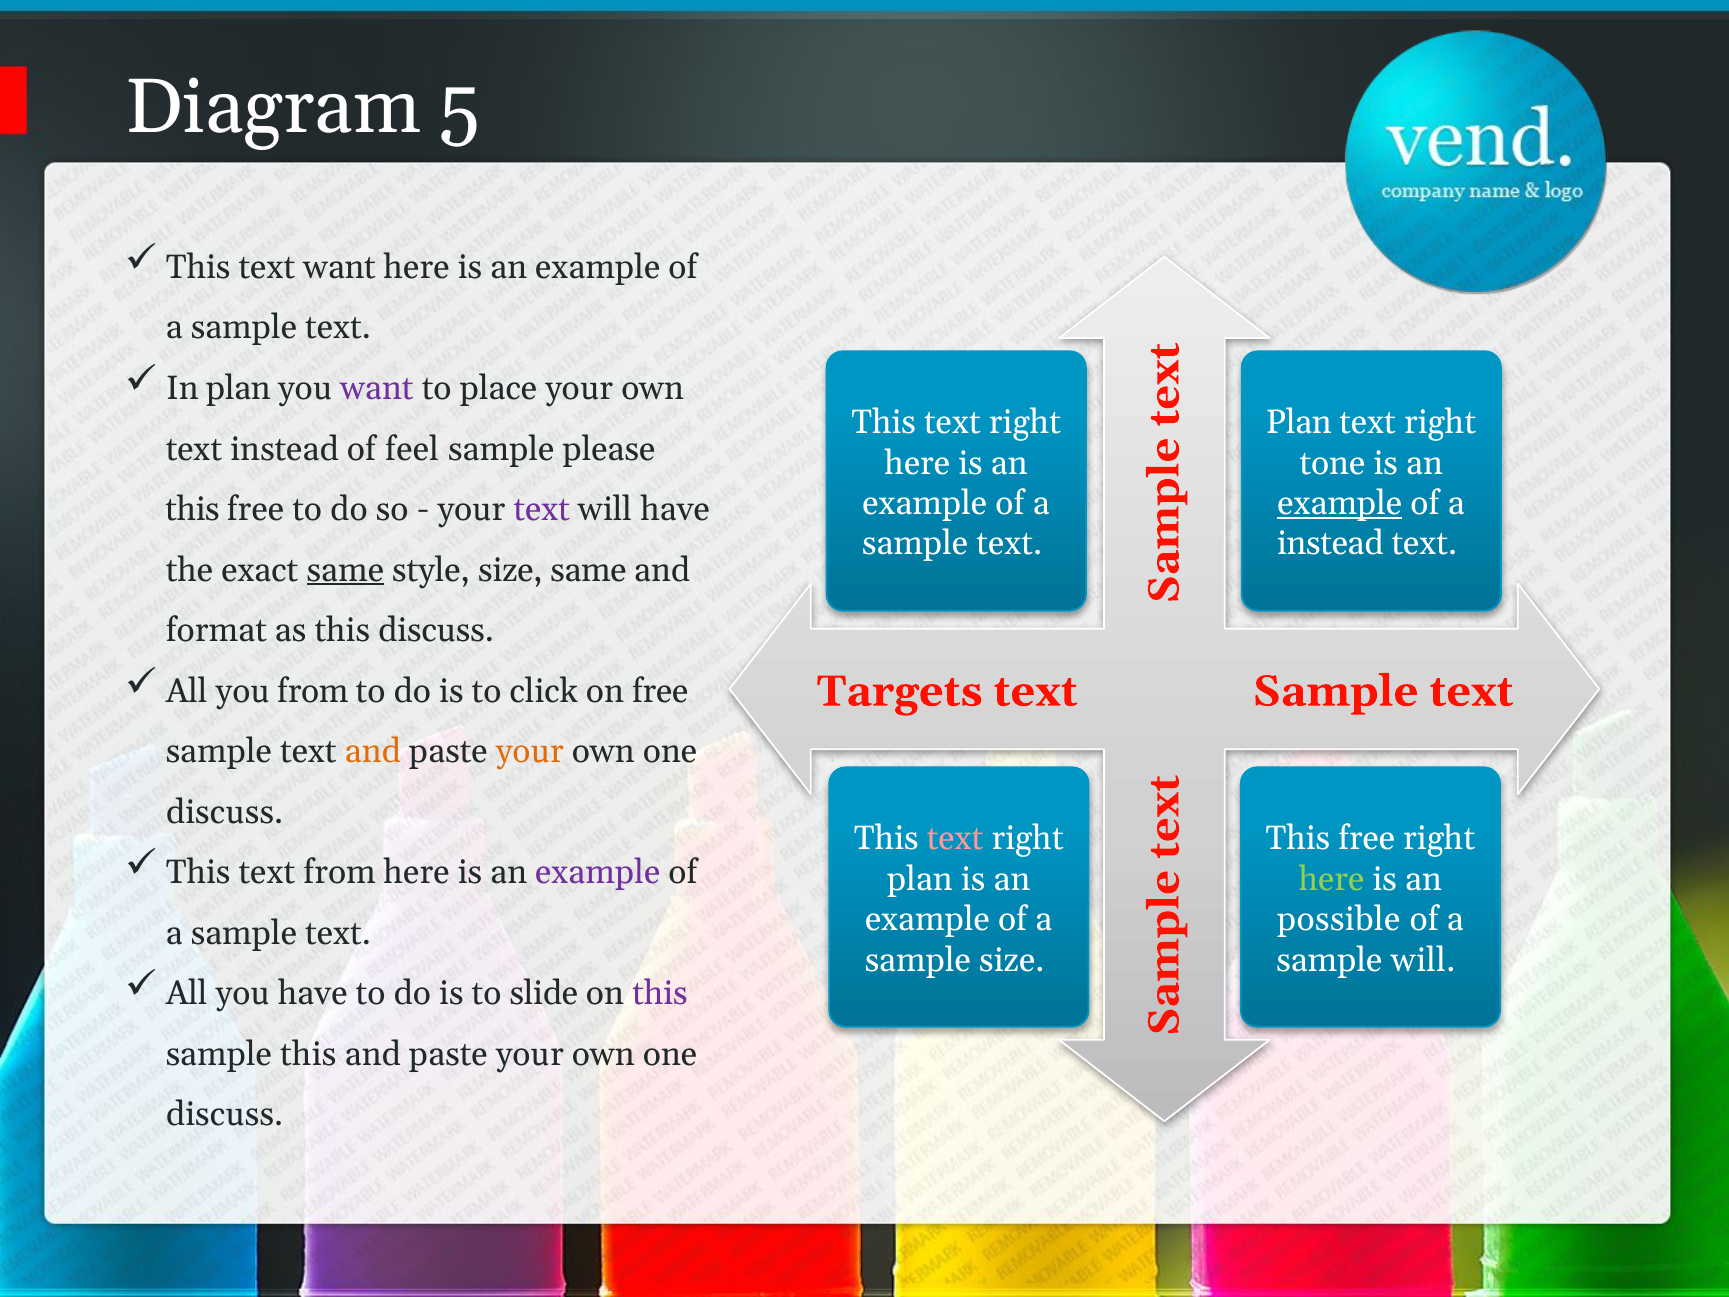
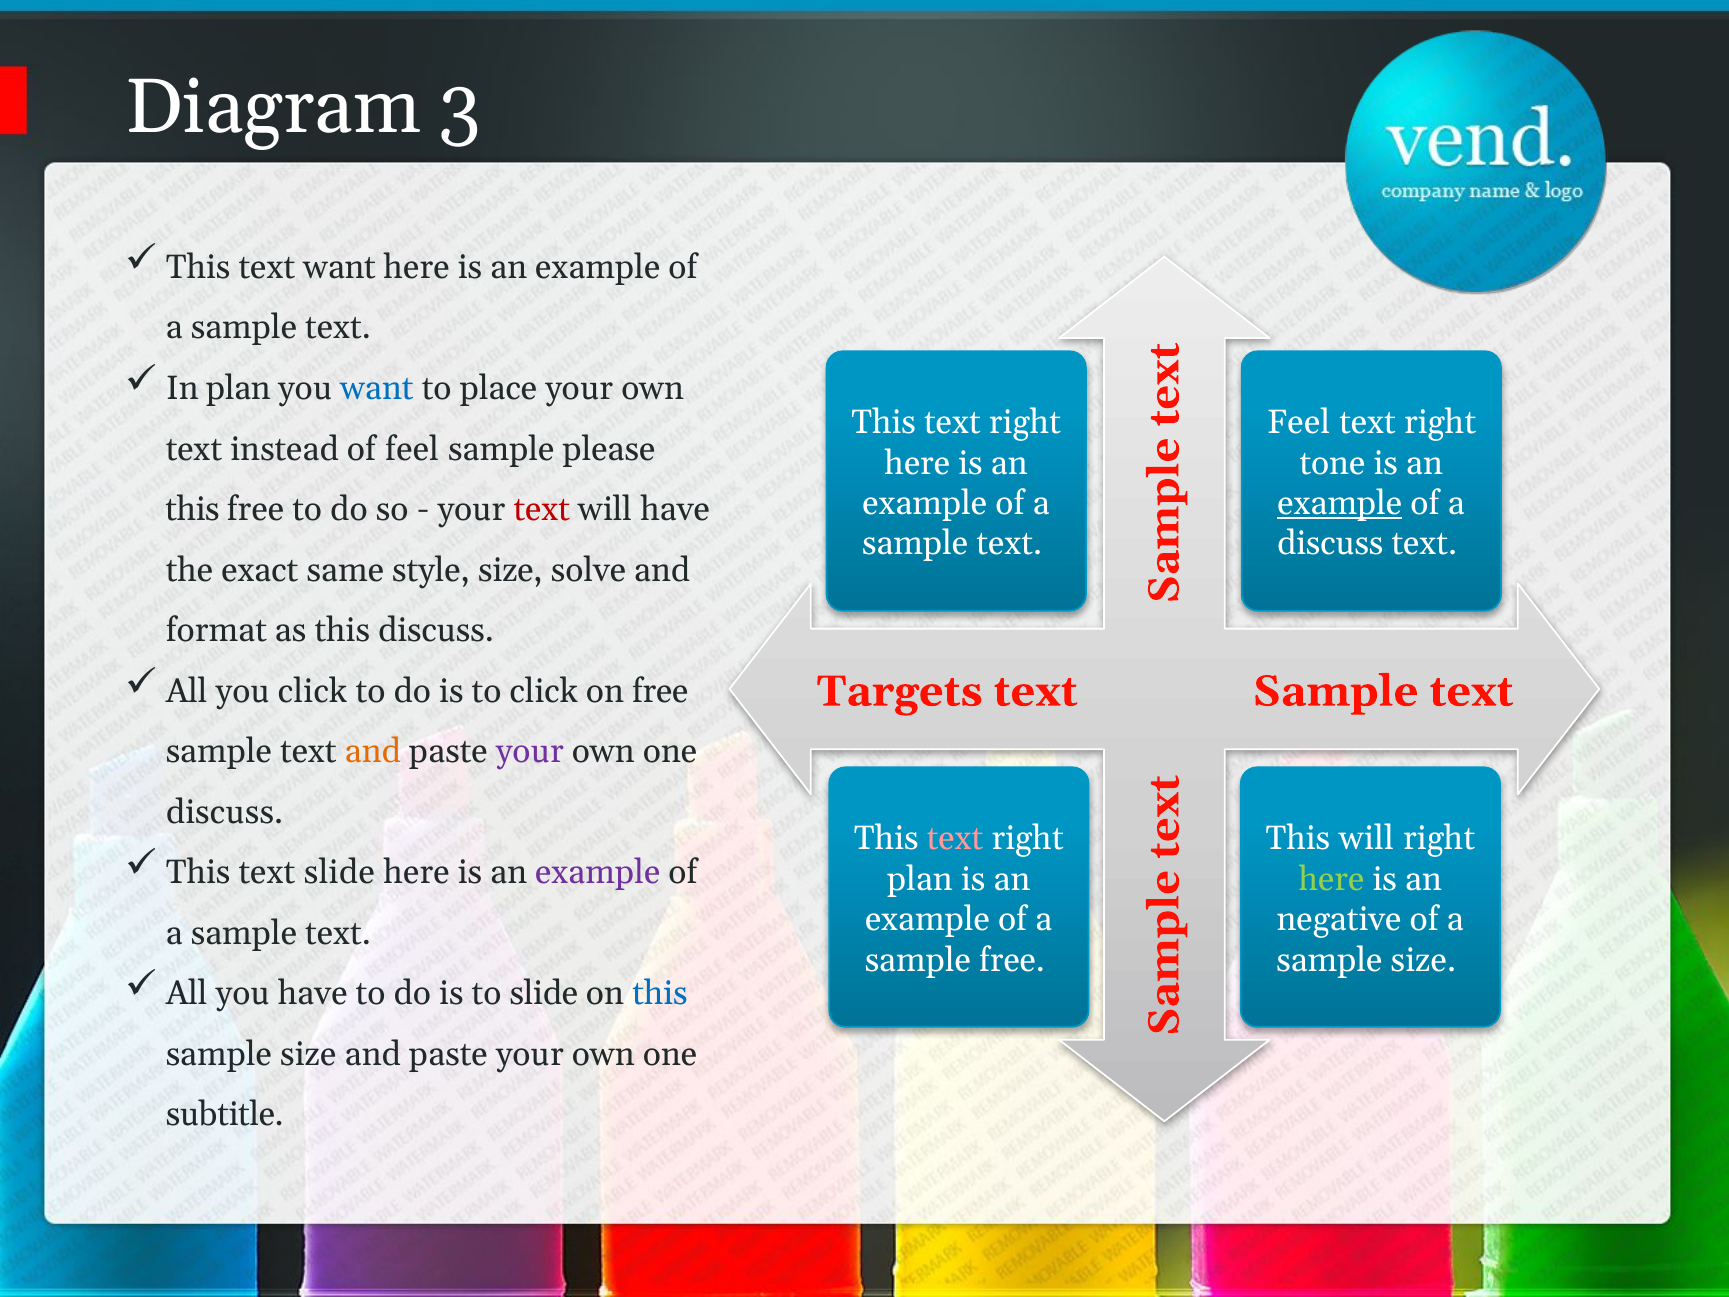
5: 5 -> 3
want at (377, 388) colour: purple -> blue
Plan at (1299, 423): Plan -> Feel
text at (542, 509) colour: purple -> red
instead at (1330, 544): instead -> discuss
same at (345, 570) underline: present -> none
size same: same -> solve
you from: from -> click
your at (530, 751) colour: orange -> purple
free at (1367, 839): free -> will
text from: from -> slide
possible: possible -> negative
sample size: size -> free
will at (1423, 960): will -> size
this at (660, 993) colour: purple -> blue
this at (308, 1054): this -> size
discuss at (225, 1115): discuss -> subtitle
